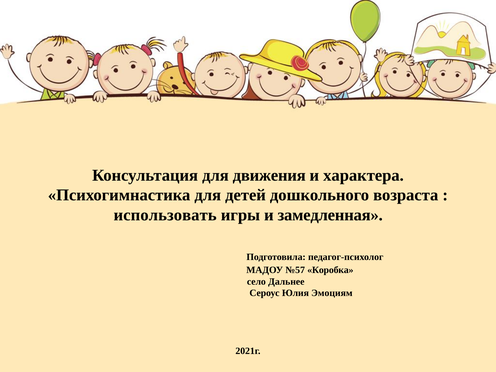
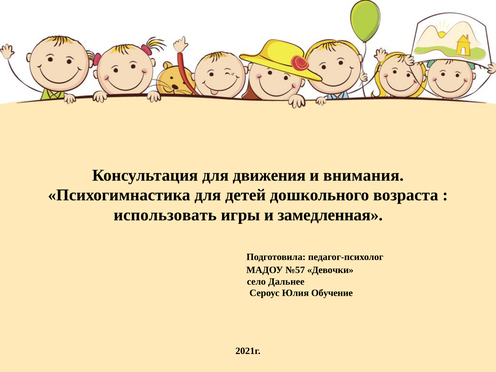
характера: характера -> внимания
Коробка: Коробка -> Девочки
Эмоциям: Эмоциям -> Обучение
